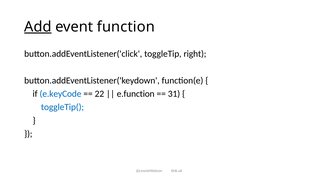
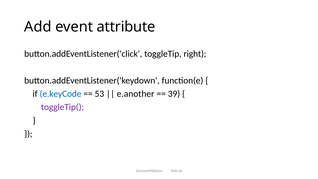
Add underline: present -> none
function: function -> attribute
22: 22 -> 53
e.function: e.function -> e.another
31: 31 -> 39
toggleTip( colour: blue -> purple
